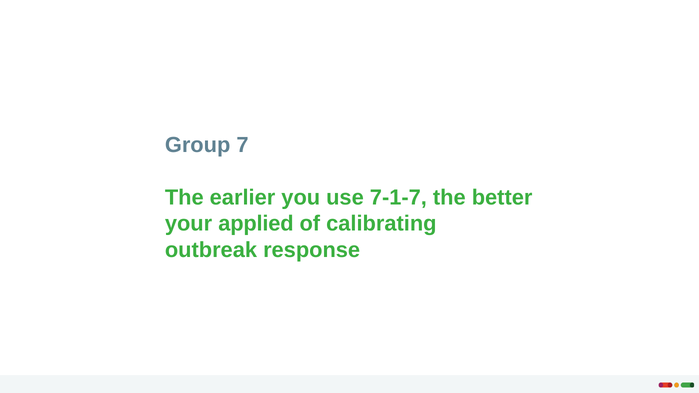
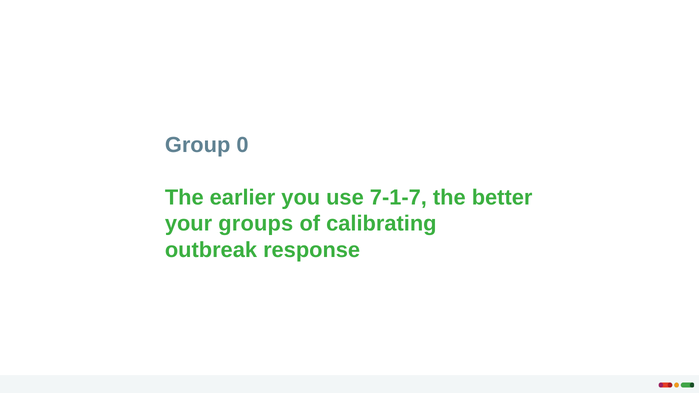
7: 7 -> 0
applied: applied -> groups
